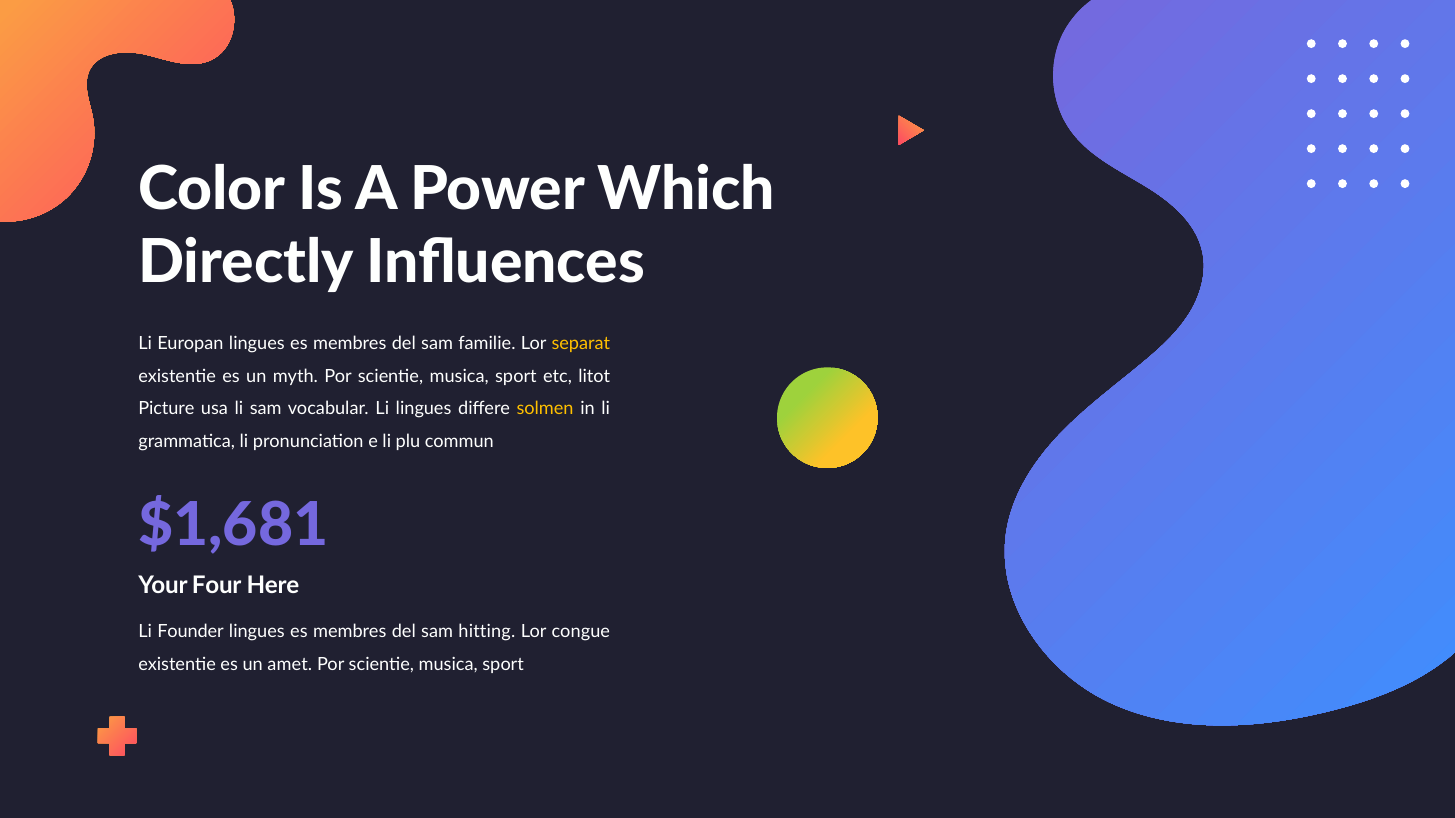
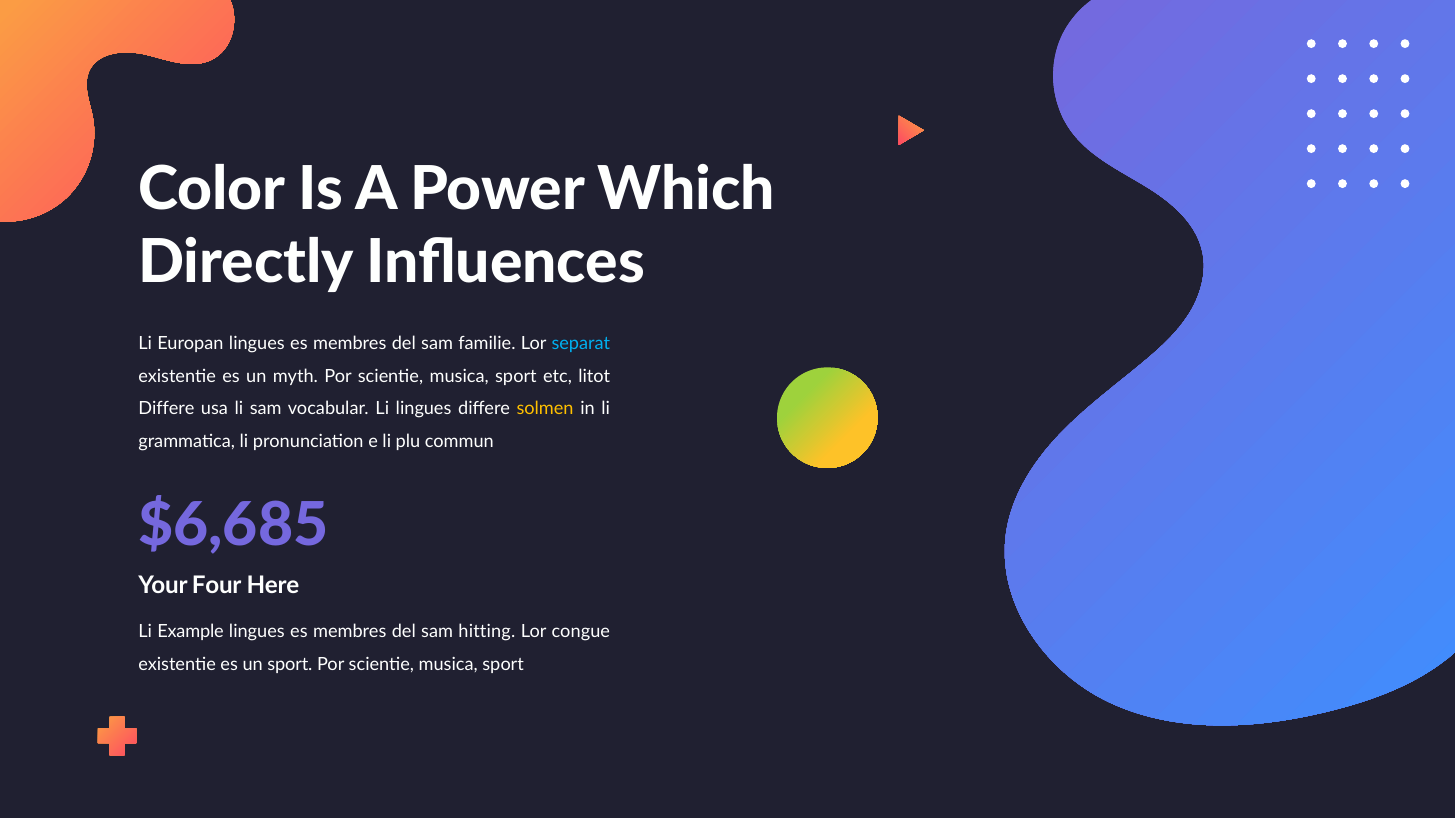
separat colour: yellow -> light blue
Picture at (166, 409): Picture -> Differe
$1,681: $1,681 -> $6,685
Founder: Founder -> Example
un amet: amet -> sport
